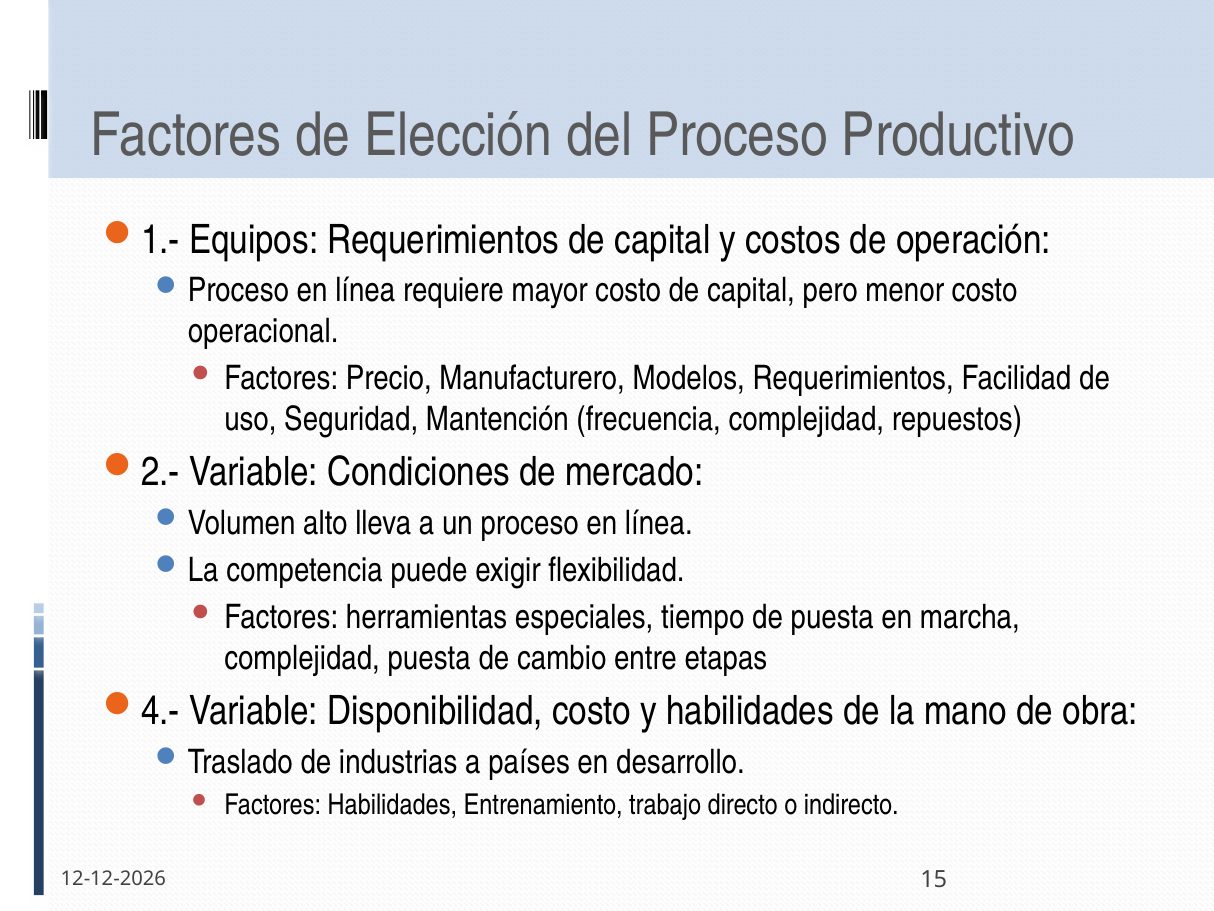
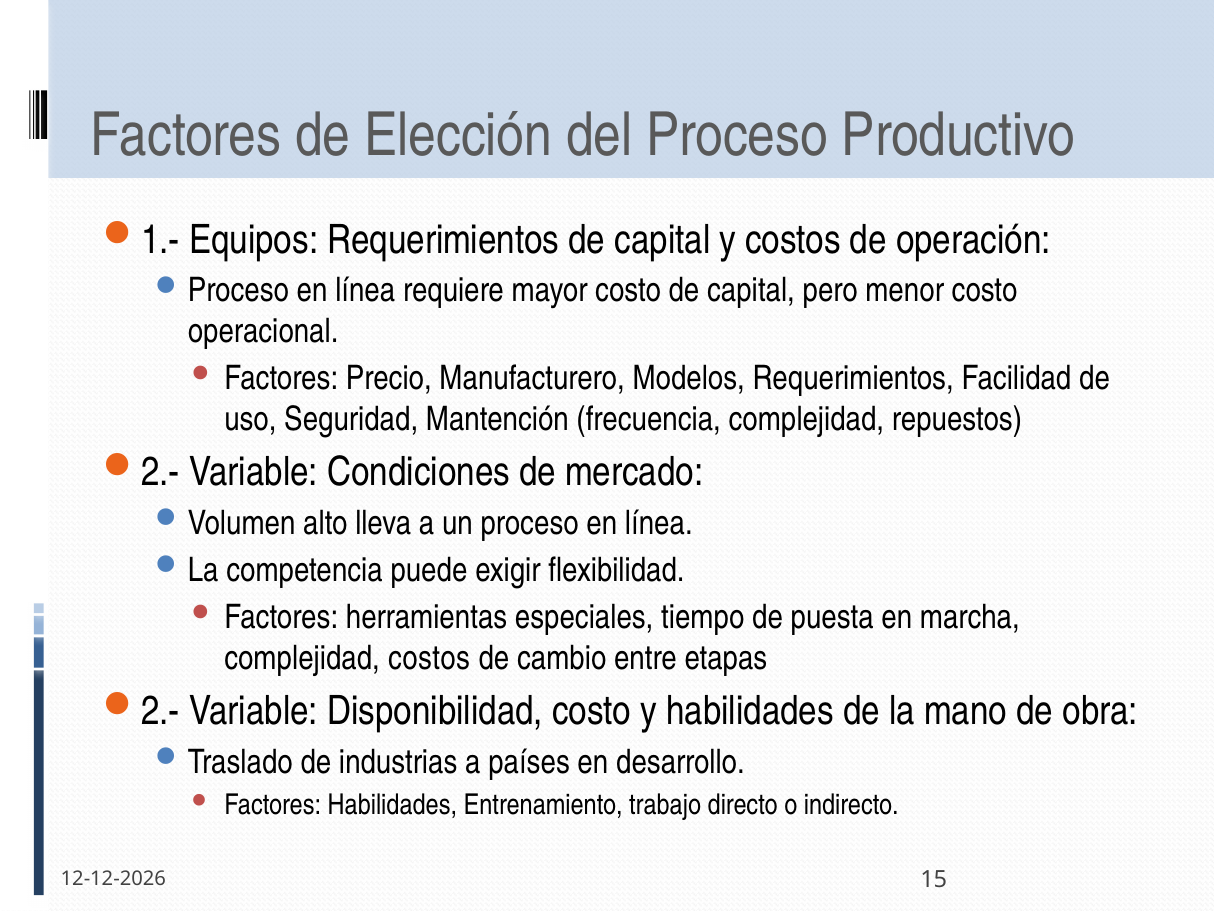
complejidad puesta: puesta -> costos
4.- at (161, 711): 4.- -> 2.-
